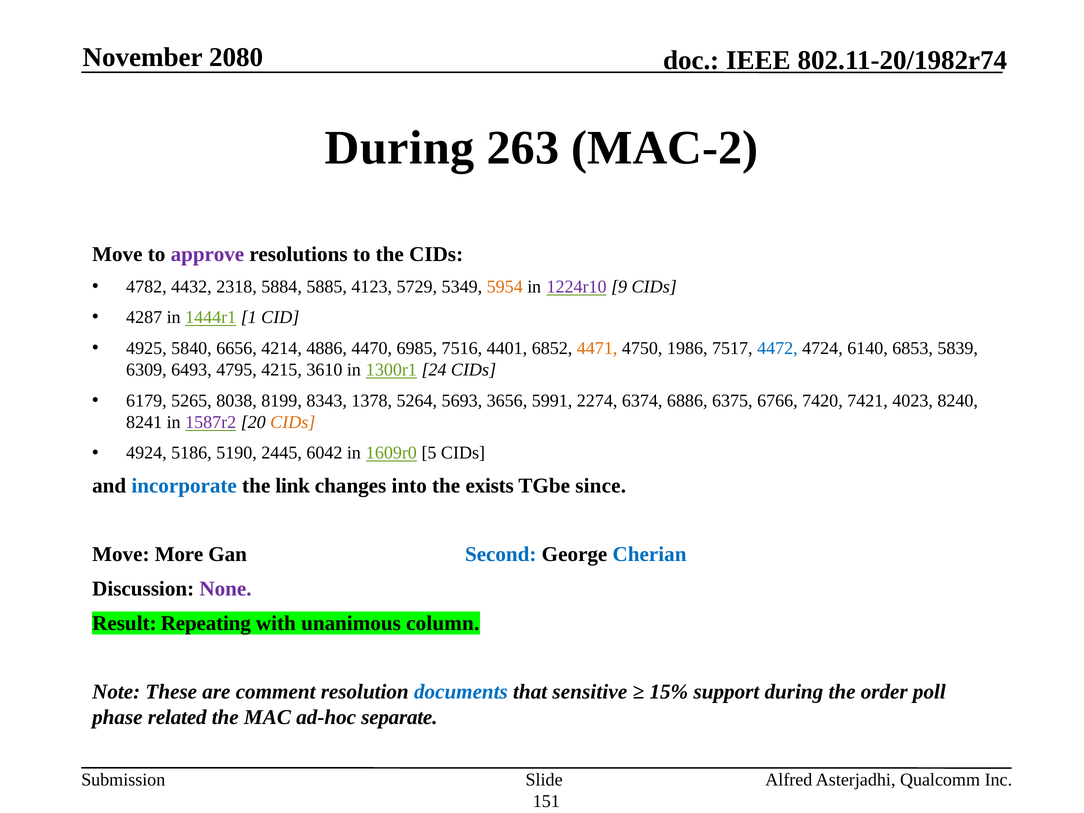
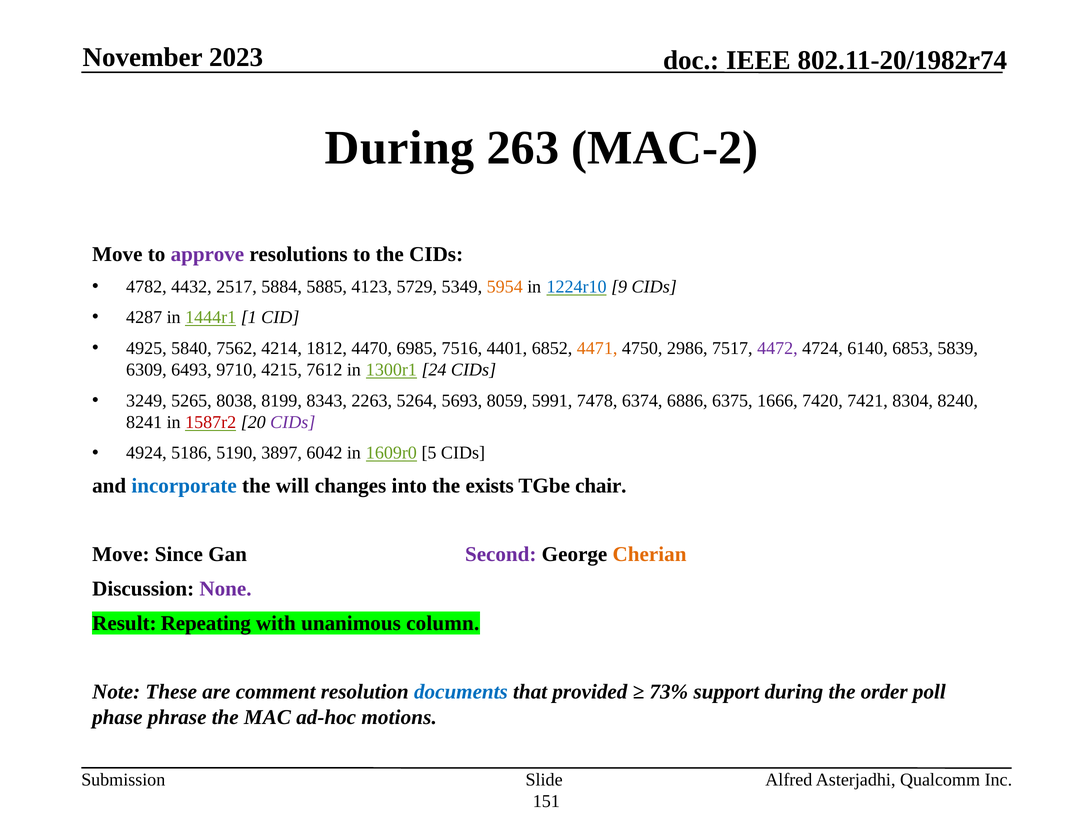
2080: 2080 -> 2023
2318: 2318 -> 2517
1224r10 colour: purple -> blue
6656: 6656 -> 7562
4886: 4886 -> 1812
1986: 1986 -> 2986
4472 colour: blue -> purple
4795: 4795 -> 9710
3610: 3610 -> 7612
6179: 6179 -> 3249
1378: 1378 -> 2263
3656: 3656 -> 8059
2274: 2274 -> 7478
6766: 6766 -> 1666
4023: 4023 -> 8304
1587r2 colour: purple -> red
CIDs at (293, 422) colour: orange -> purple
2445: 2445 -> 3897
link: link -> will
since: since -> chair
More: More -> Since
Second colour: blue -> purple
Cherian colour: blue -> orange
sensitive: sensitive -> provided
15%: 15% -> 73%
related: related -> phrase
separate: separate -> motions
